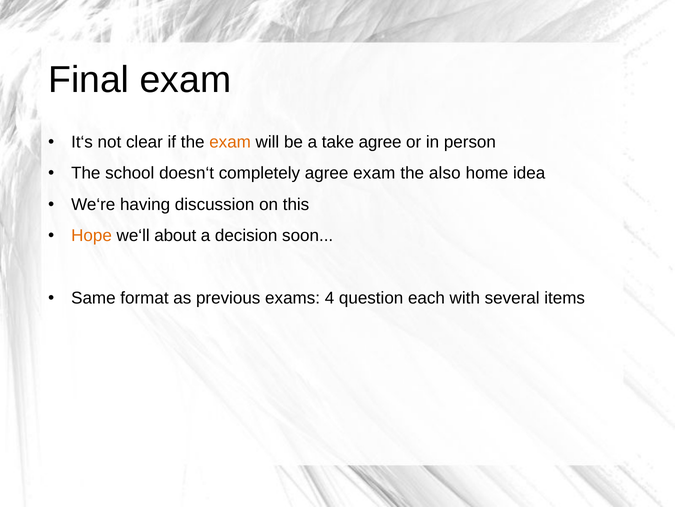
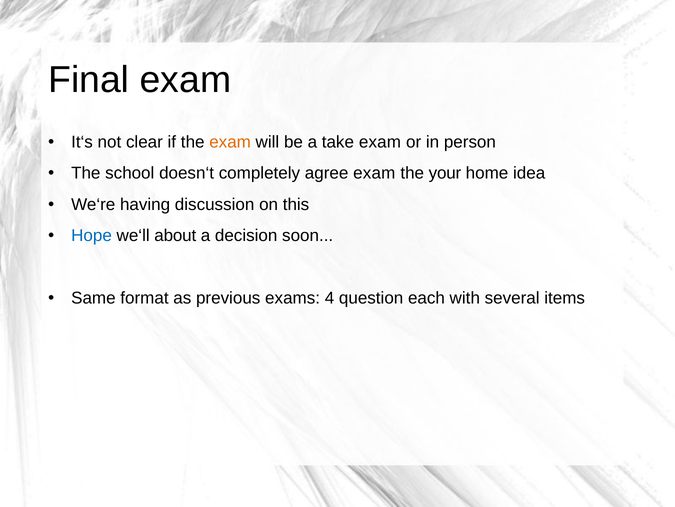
take agree: agree -> exam
also: also -> your
Hope colour: orange -> blue
